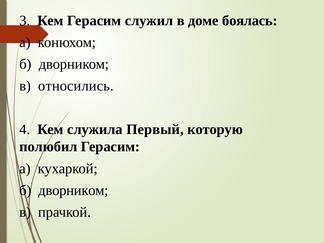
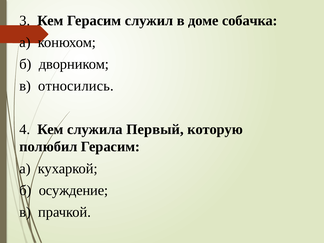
боялась: боялась -> собачка
дворником at (73, 190): дворником -> осуждение
